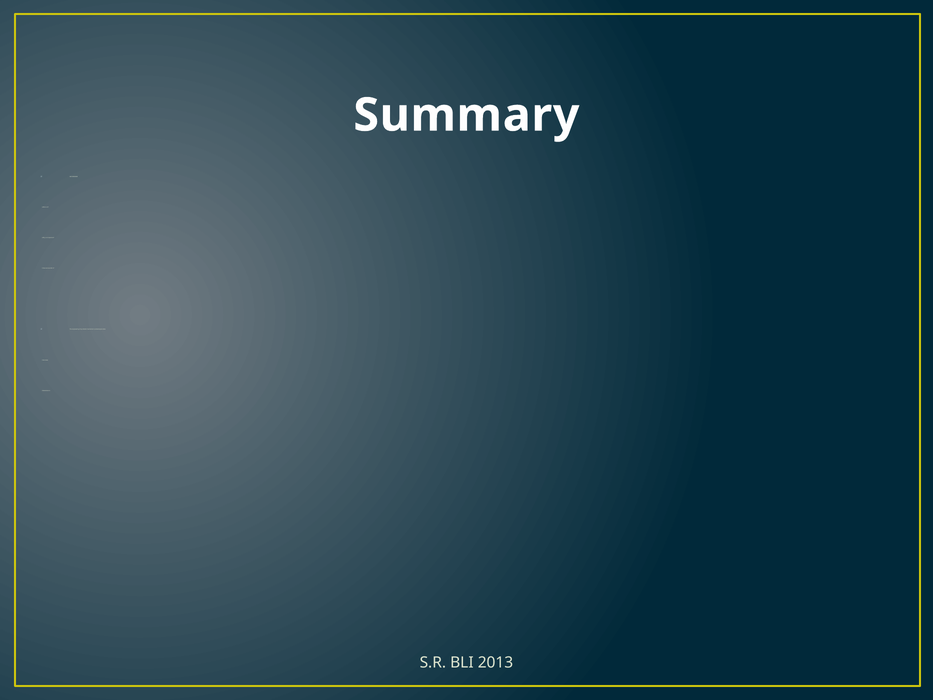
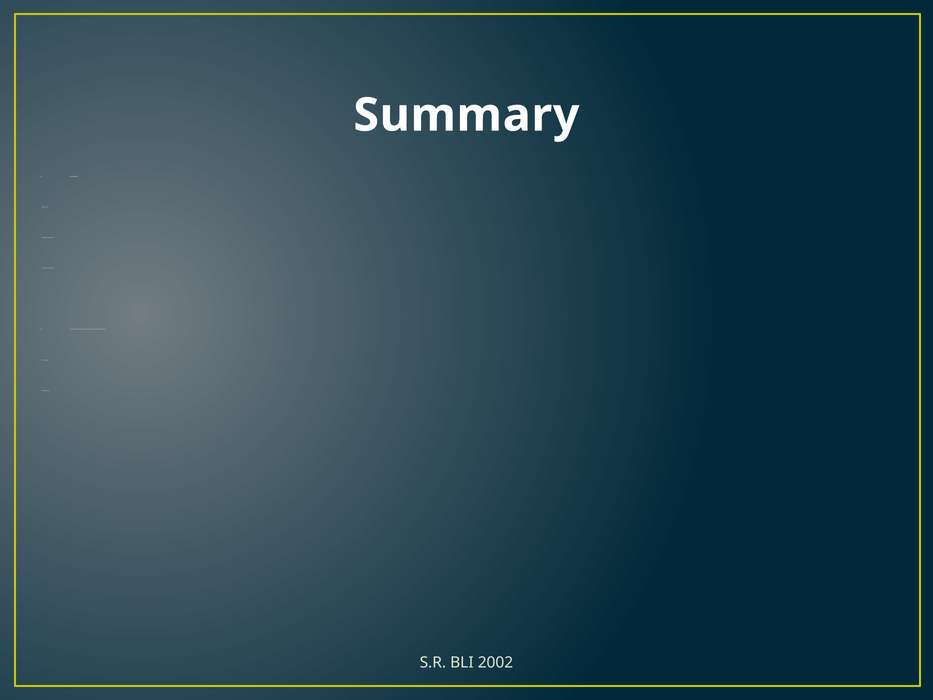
2013: 2013 -> 2002
